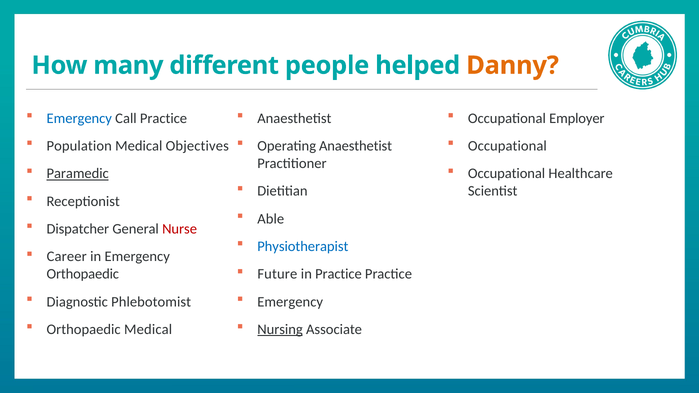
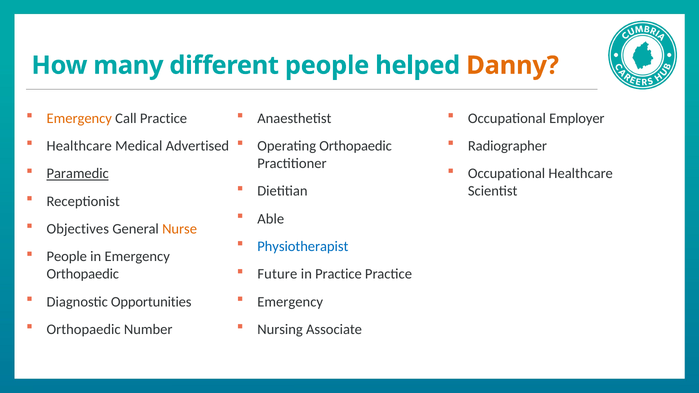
Emergency at (79, 118) colour: blue -> orange
Population at (79, 146): Population -> Healthcare
Objectives: Objectives -> Advertised
Operating Anaesthetist: Anaesthetist -> Orthopaedic
Occupational at (507, 146): Occupational -> Radiographer
Dispatcher: Dispatcher -> Objectives
Nurse colour: red -> orange
Career at (67, 257): Career -> People
Phlebotomist: Phlebotomist -> Opportunities
Orthopaedic Medical: Medical -> Number
Nursing underline: present -> none
